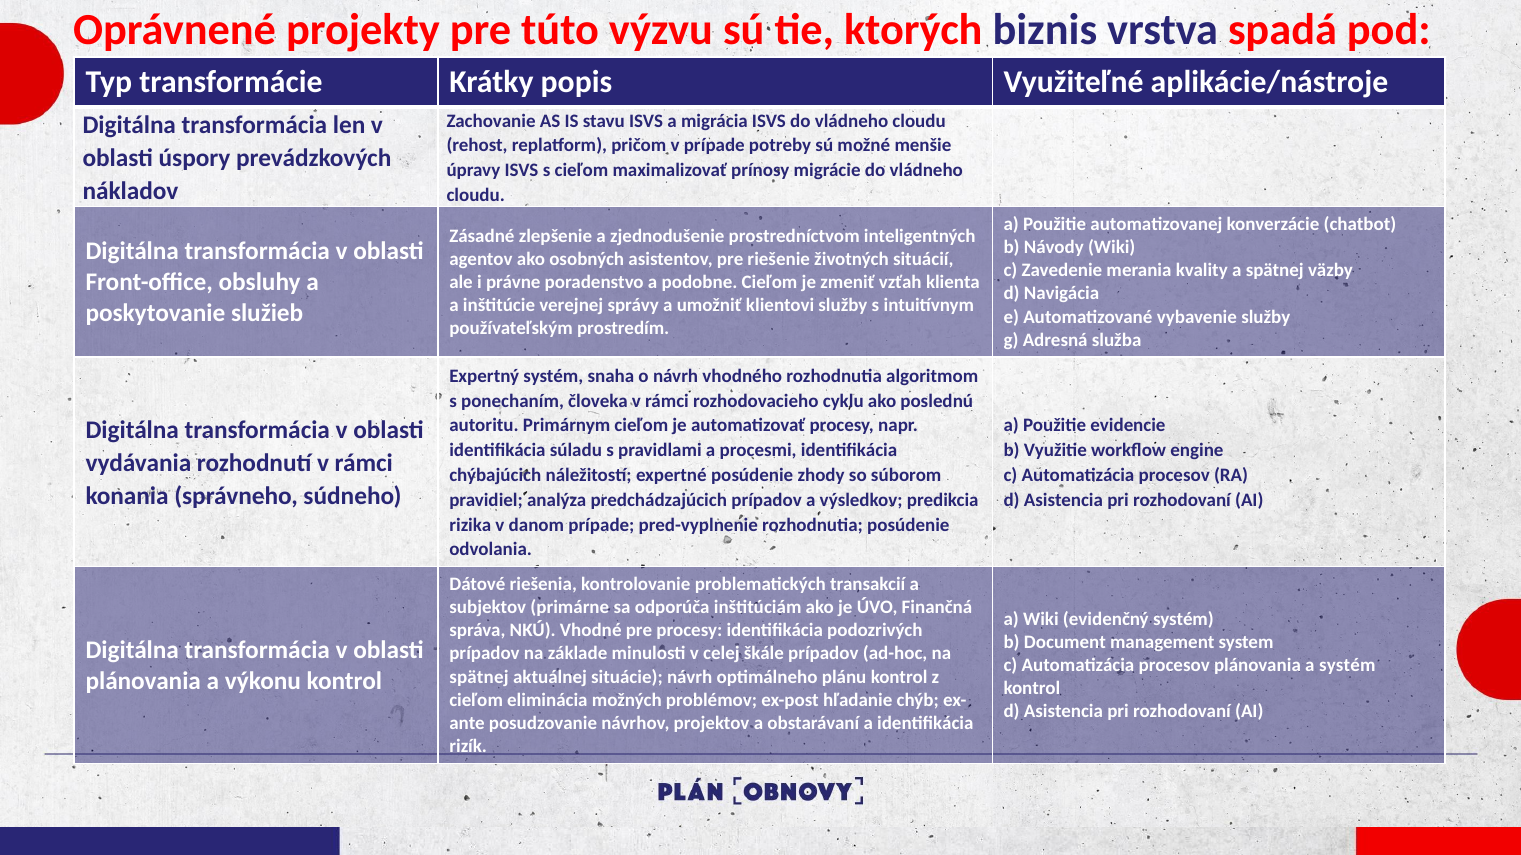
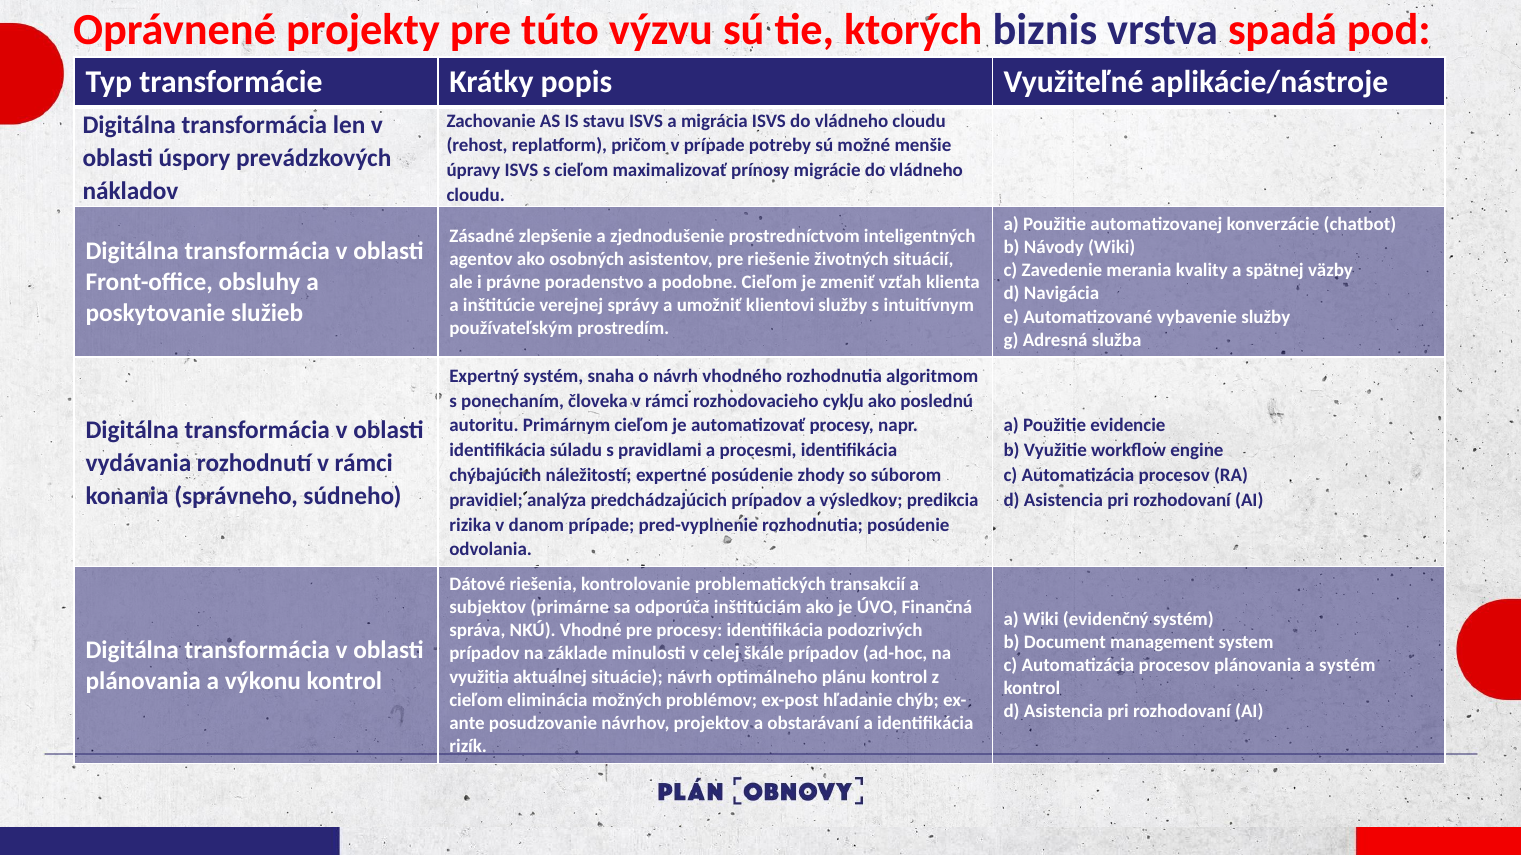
spätnej at (479, 677): spätnej -> využitia
